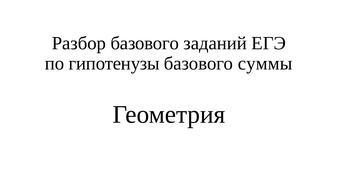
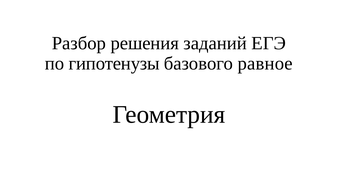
Разбор базового: базового -> решения
суммы: суммы -> равное
